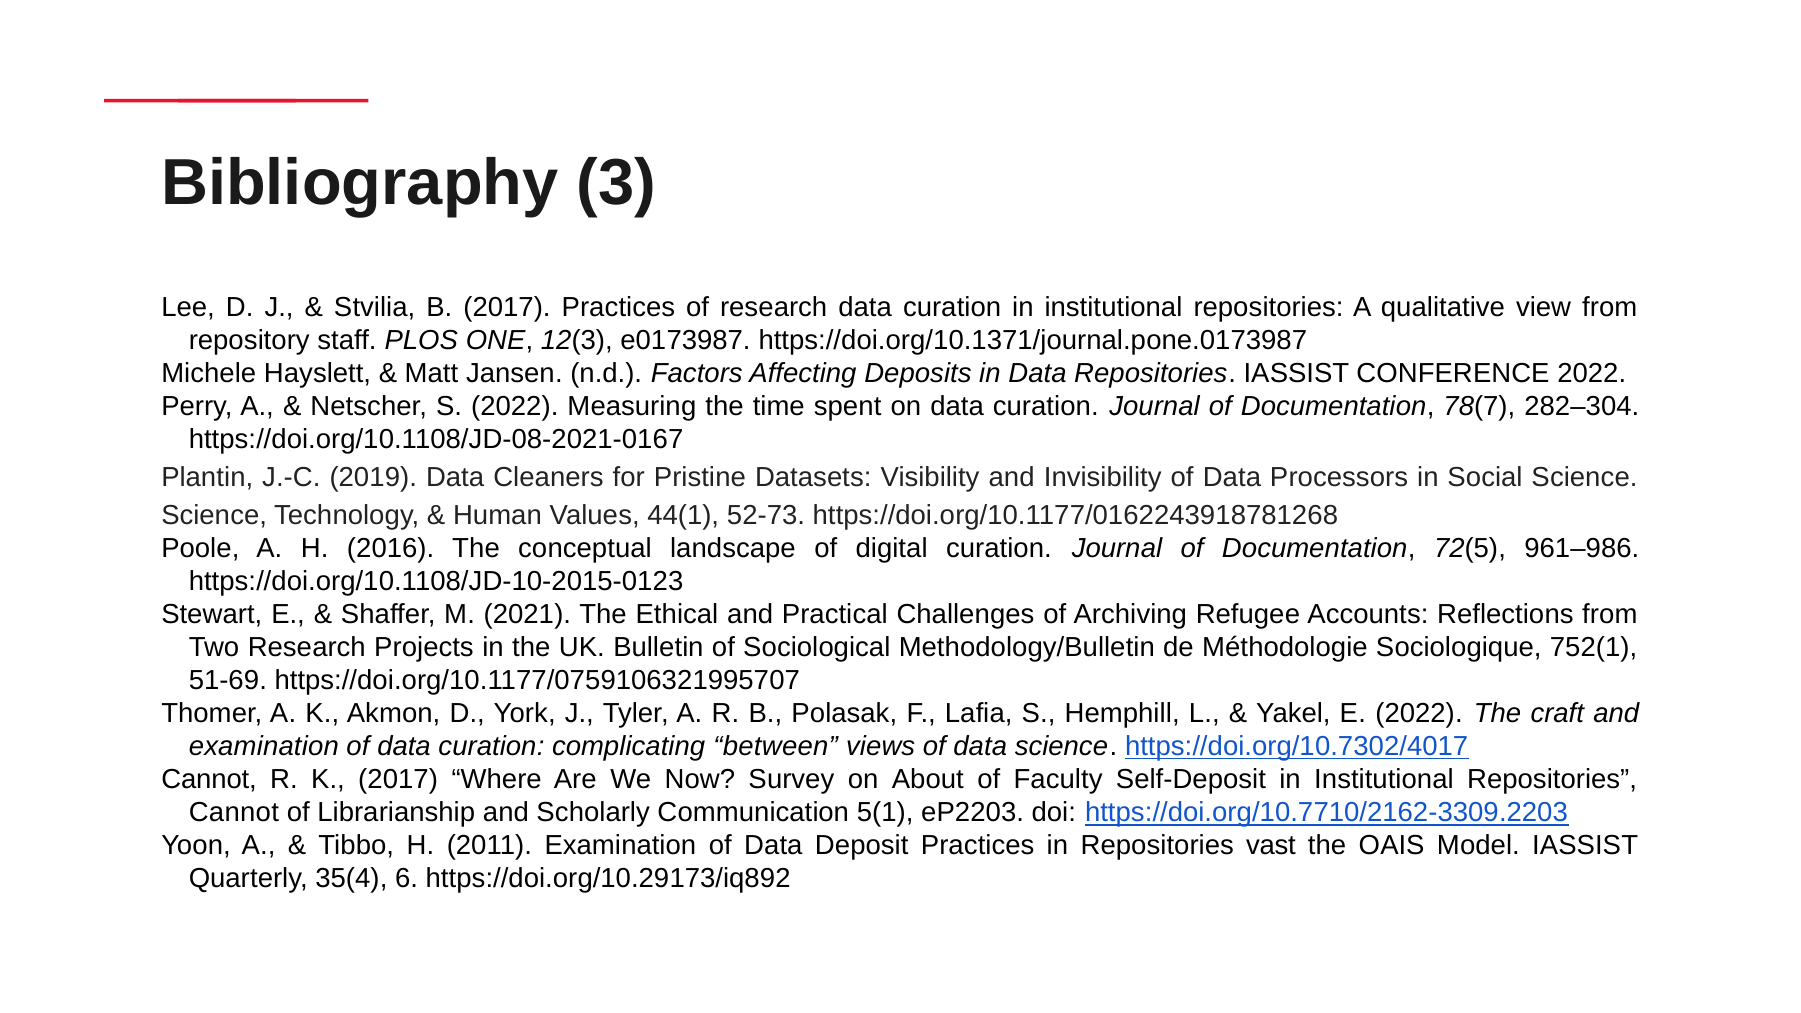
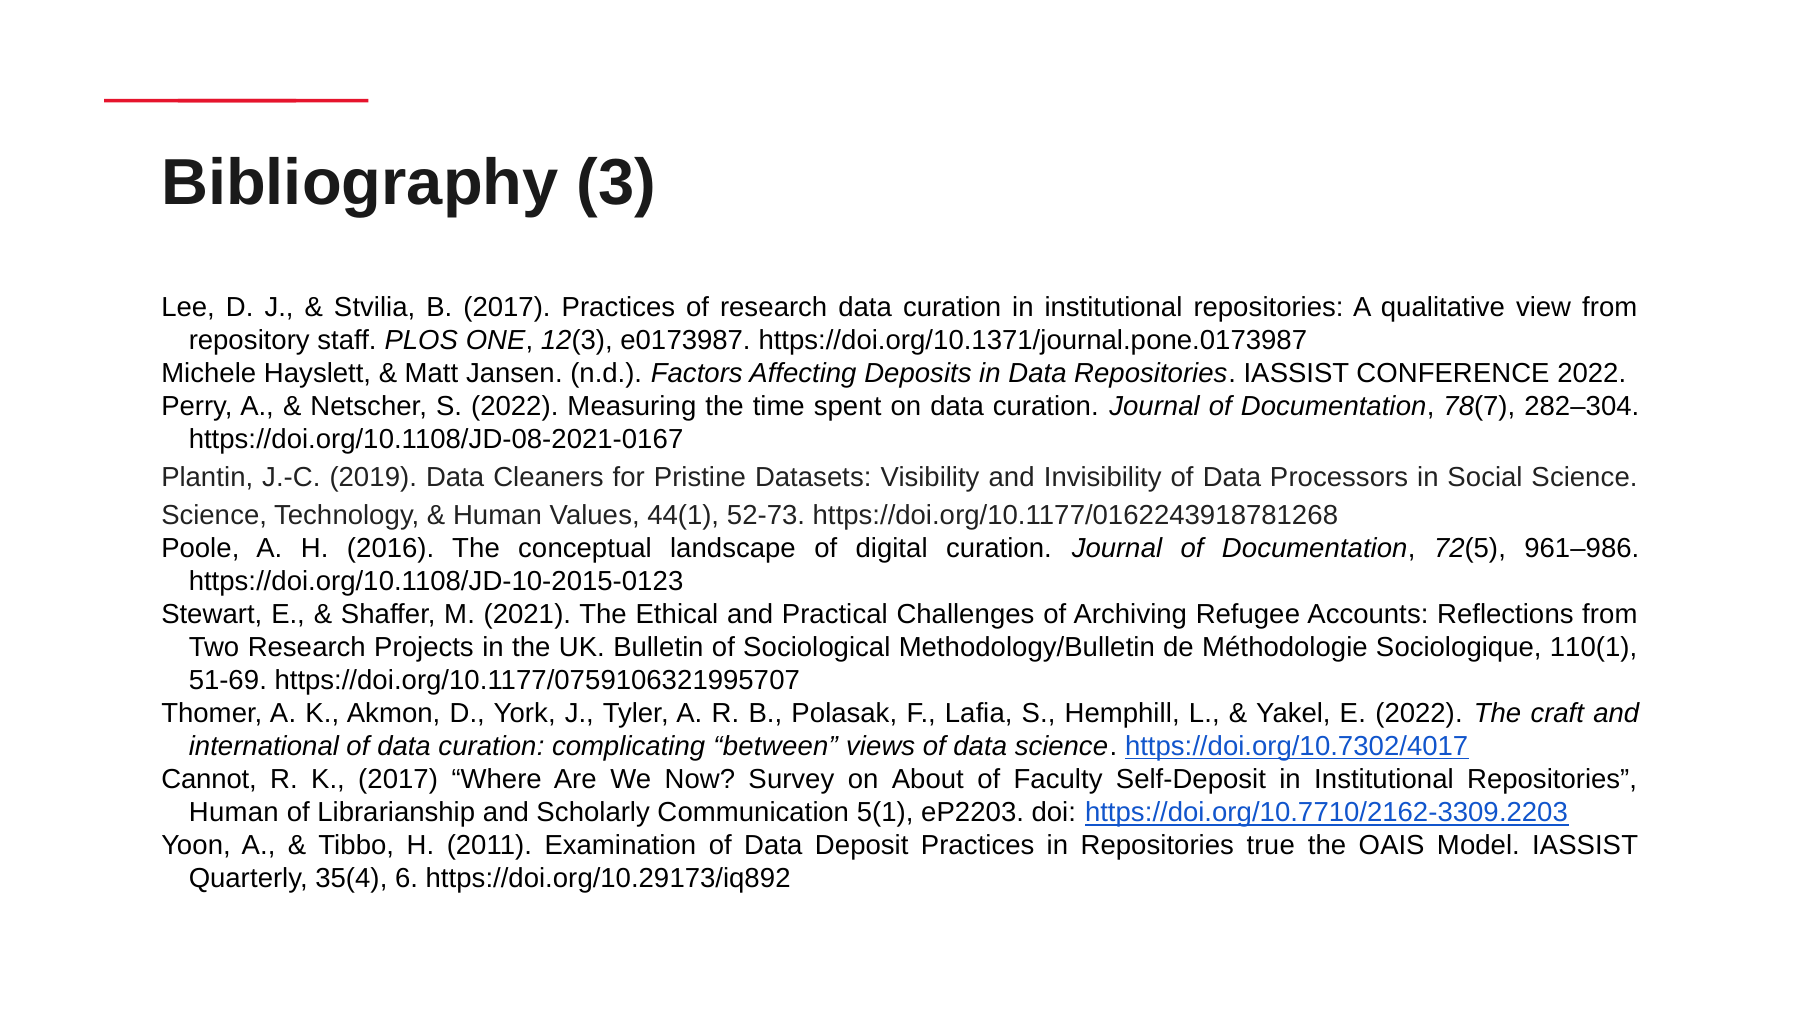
752(1: 752(1 -> 110(1
examination at (264, 747): examination -> international
Cannot at (234, 813): Cannot -> Human
vast: vast -> true
